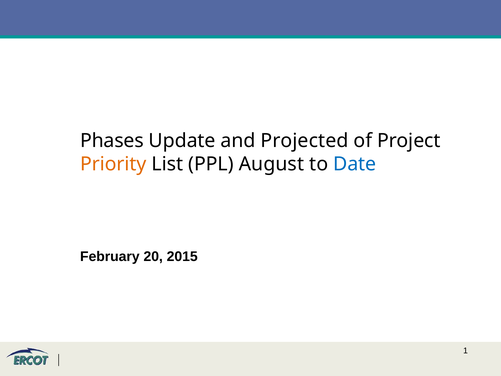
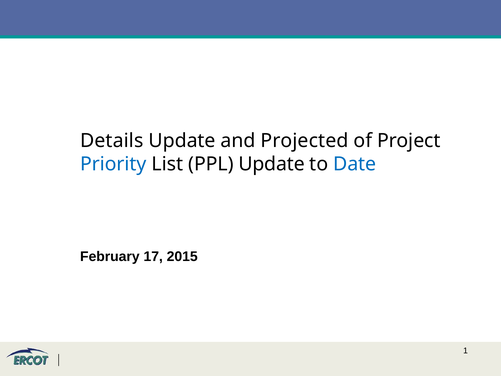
Phases: Phases -> Details
Priority colour: orange -> blue
PPL August: August -> Update
20: 20 -> 17
